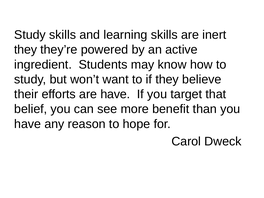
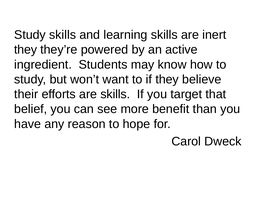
are have: have -> skills
